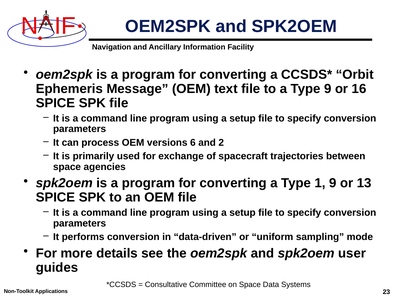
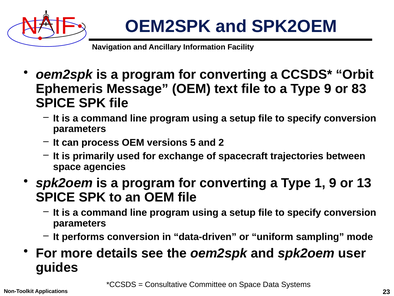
16: 16 -> 83
6: 6 -> 5
